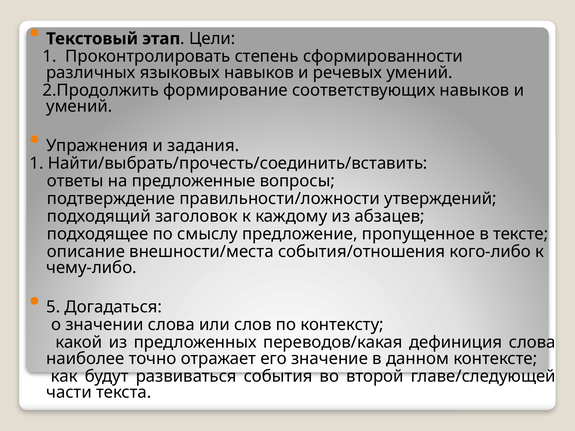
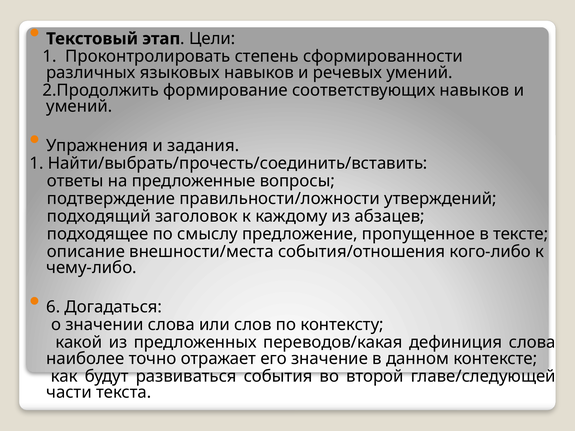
5: 5 -> 6
